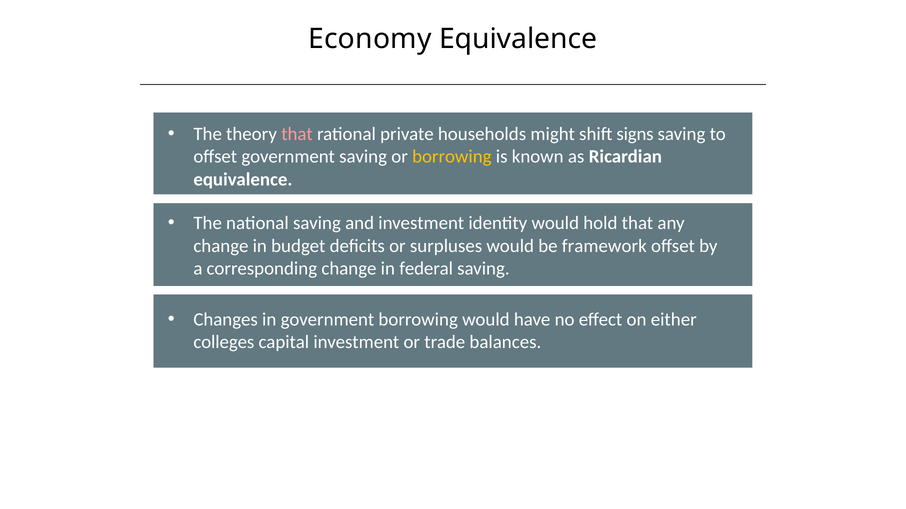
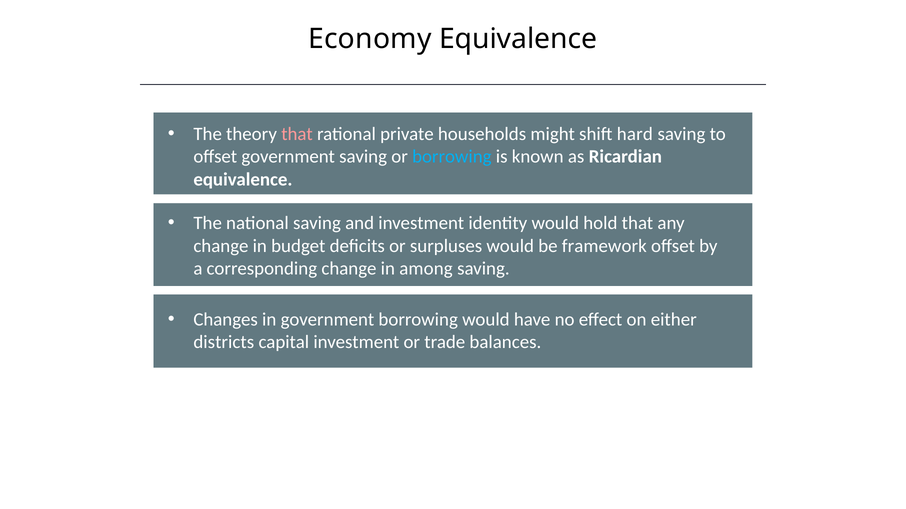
signs: signs -> hard
borrowing at (452, 157) colour: yellow -> light blue
federal: federal -> among
colleges: colleges -> districts
